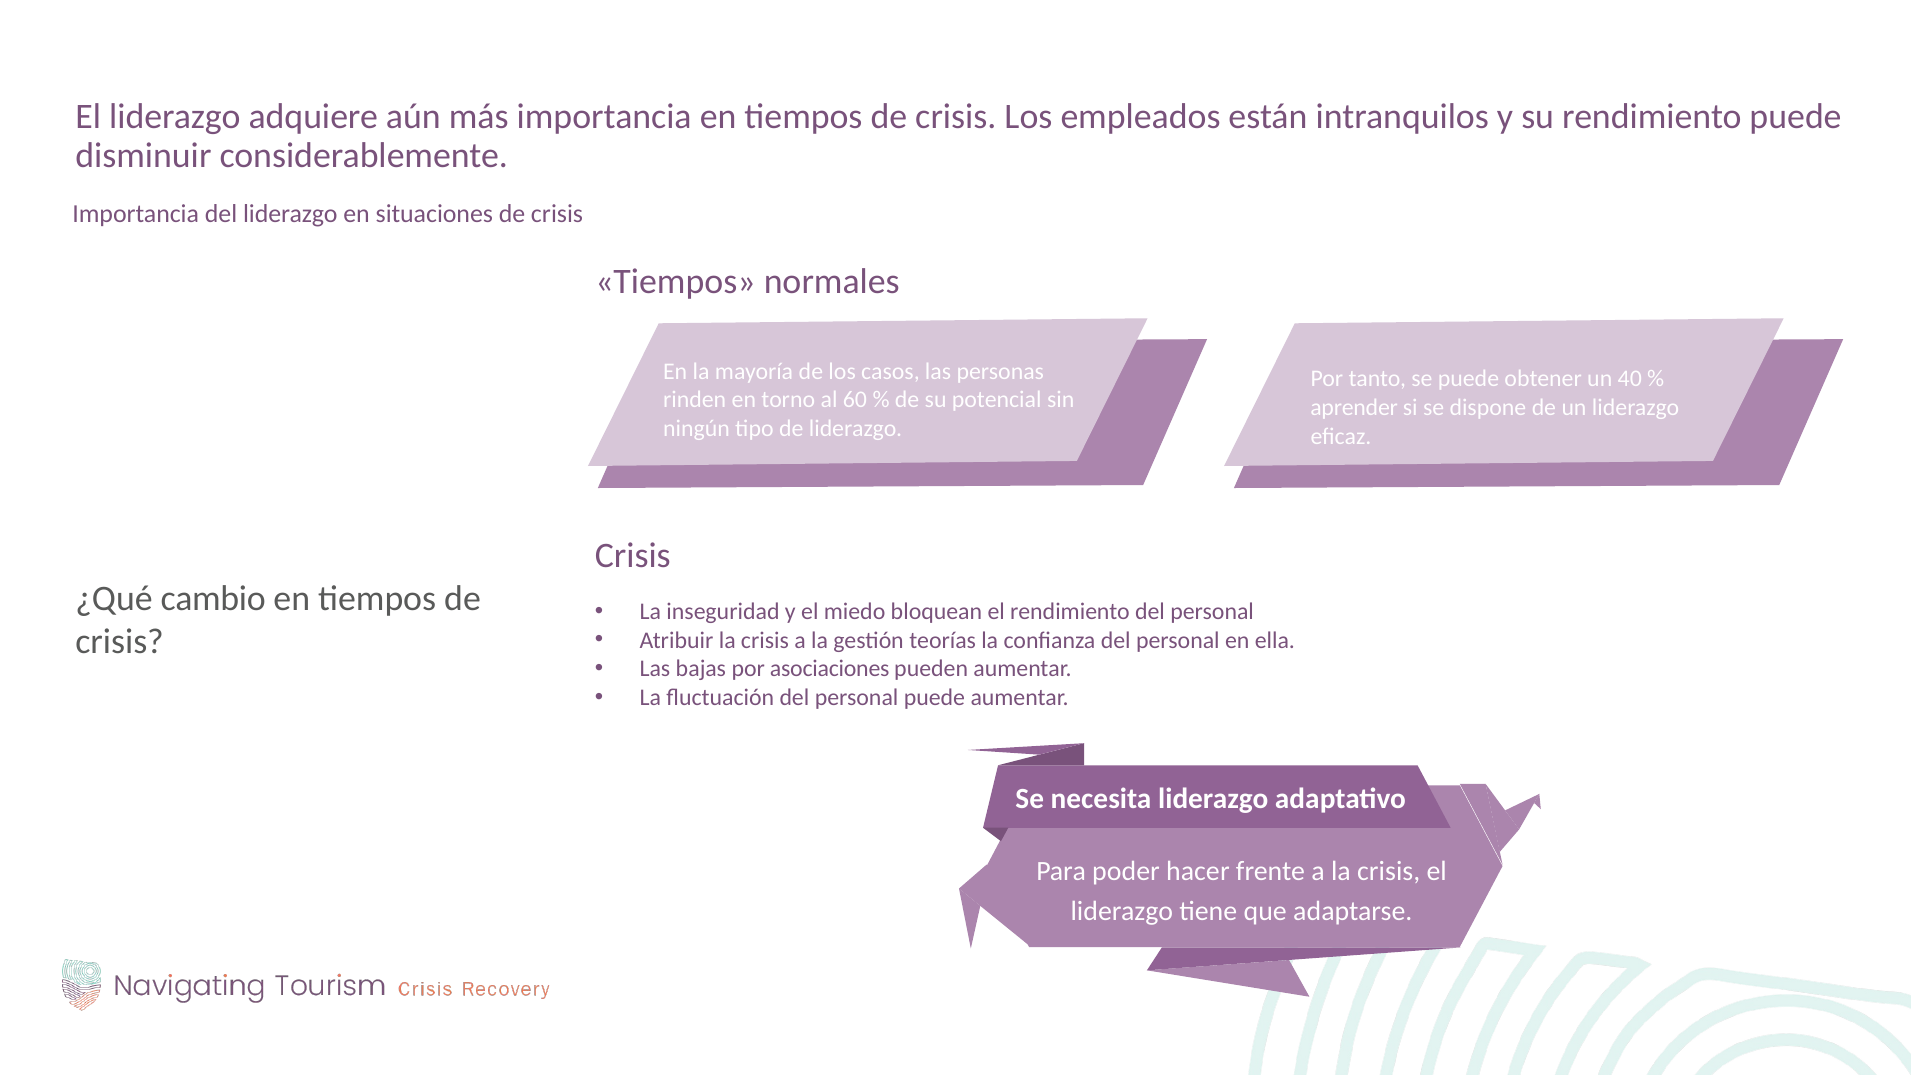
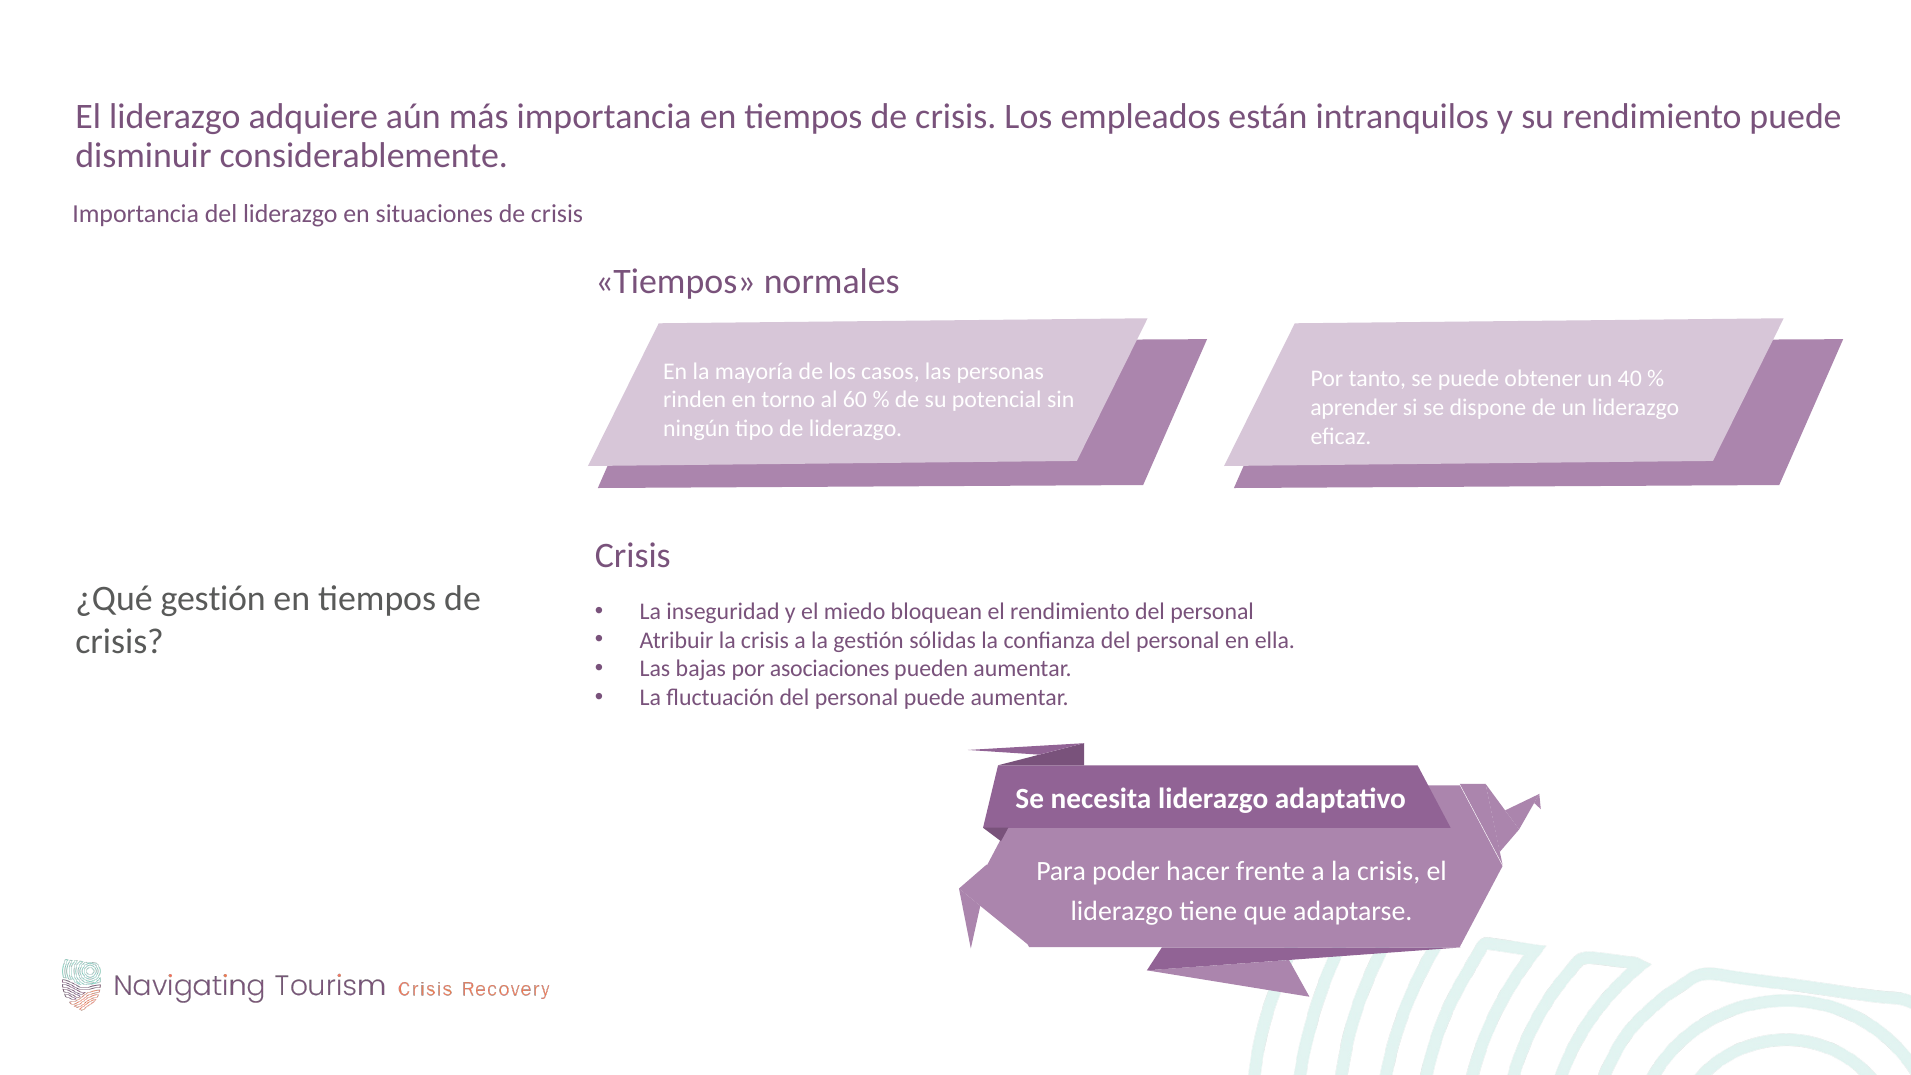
¿Qué cambio: cambio -> gestión
teorías: teorías -> sólidas
